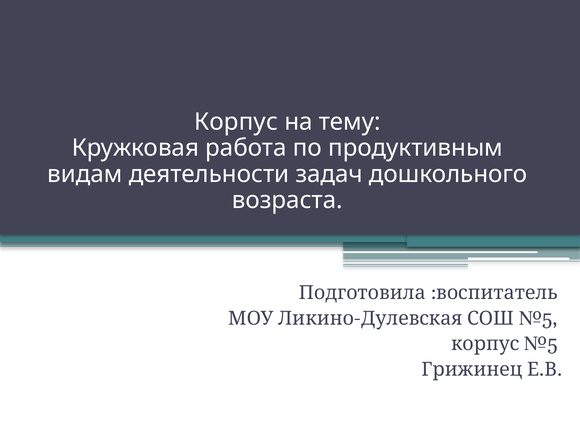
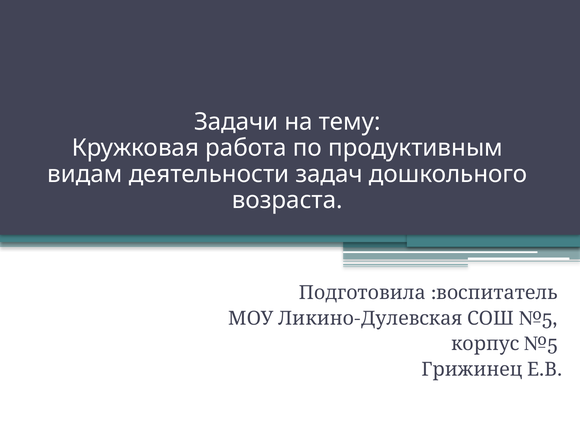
Корпус at (236, 122): Корпус -> Задачи
